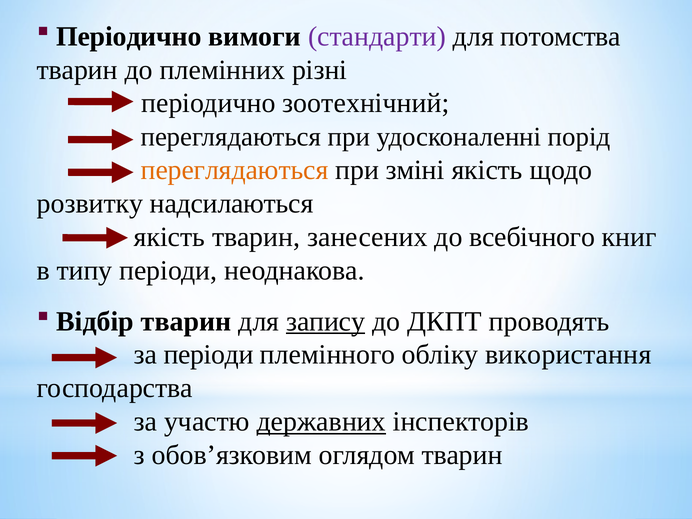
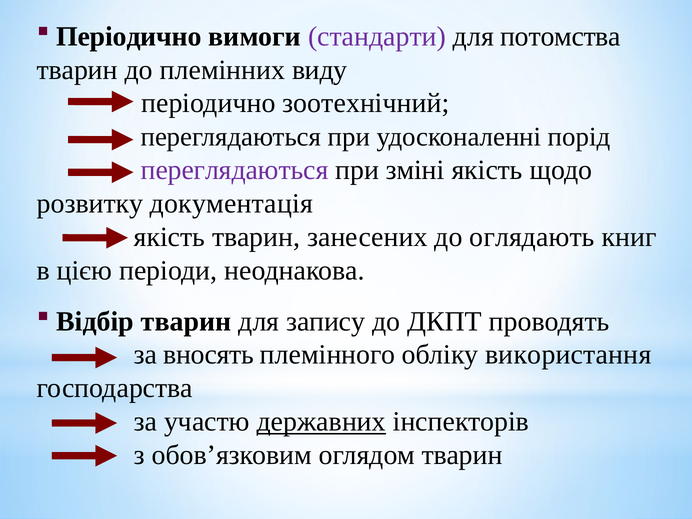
різні: різні -> виду
переглядаються at (235, 170) colour: orange -> purple
надсилаються: надсилаються -> документація
всебічного: всебічного -> оглядають
типу: типу -> цією
запису underline: present -> none
за періоди: періоди -> вносять
